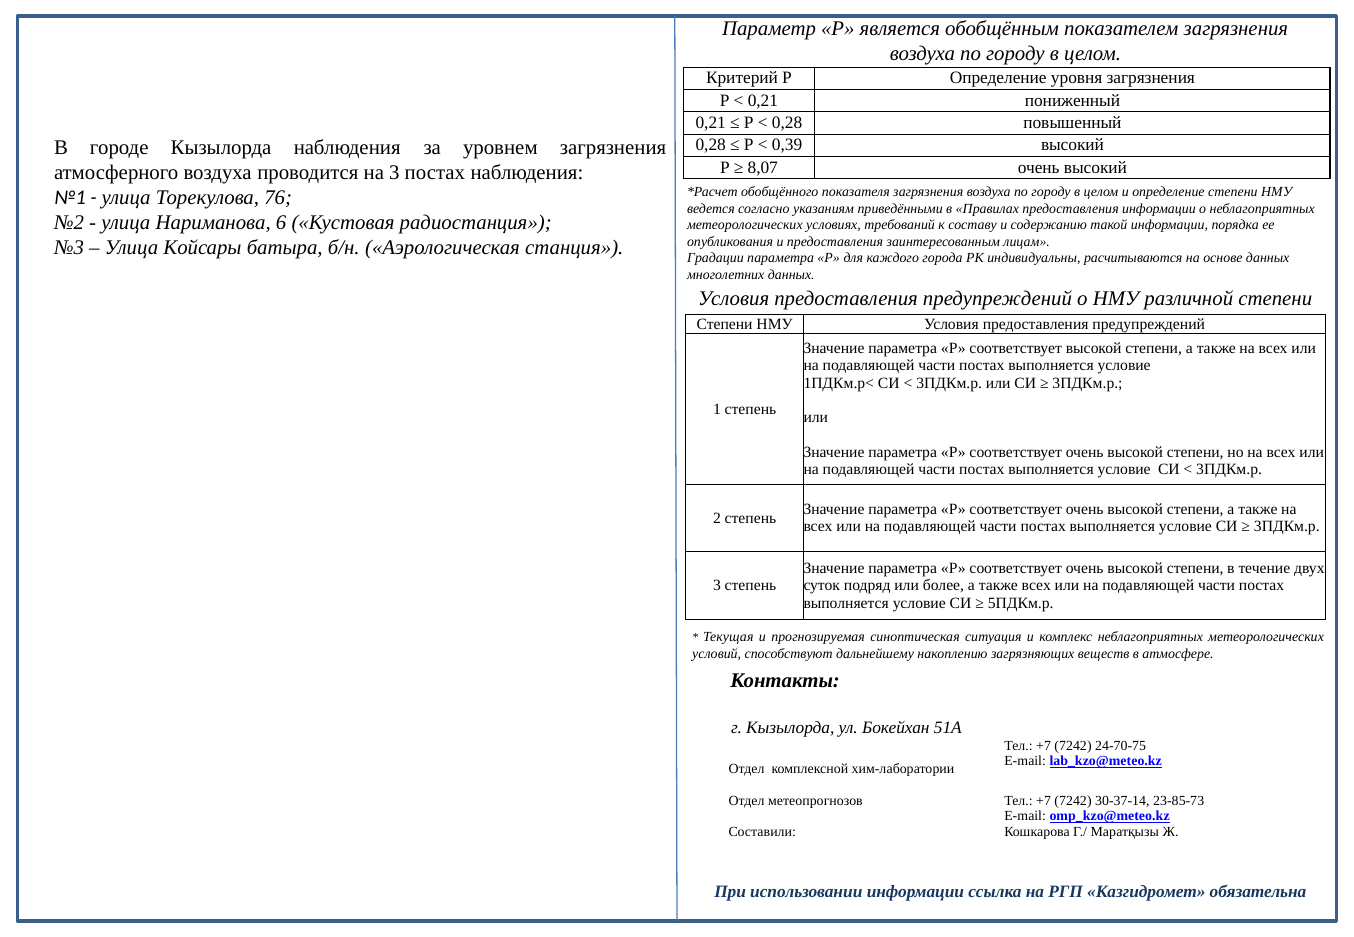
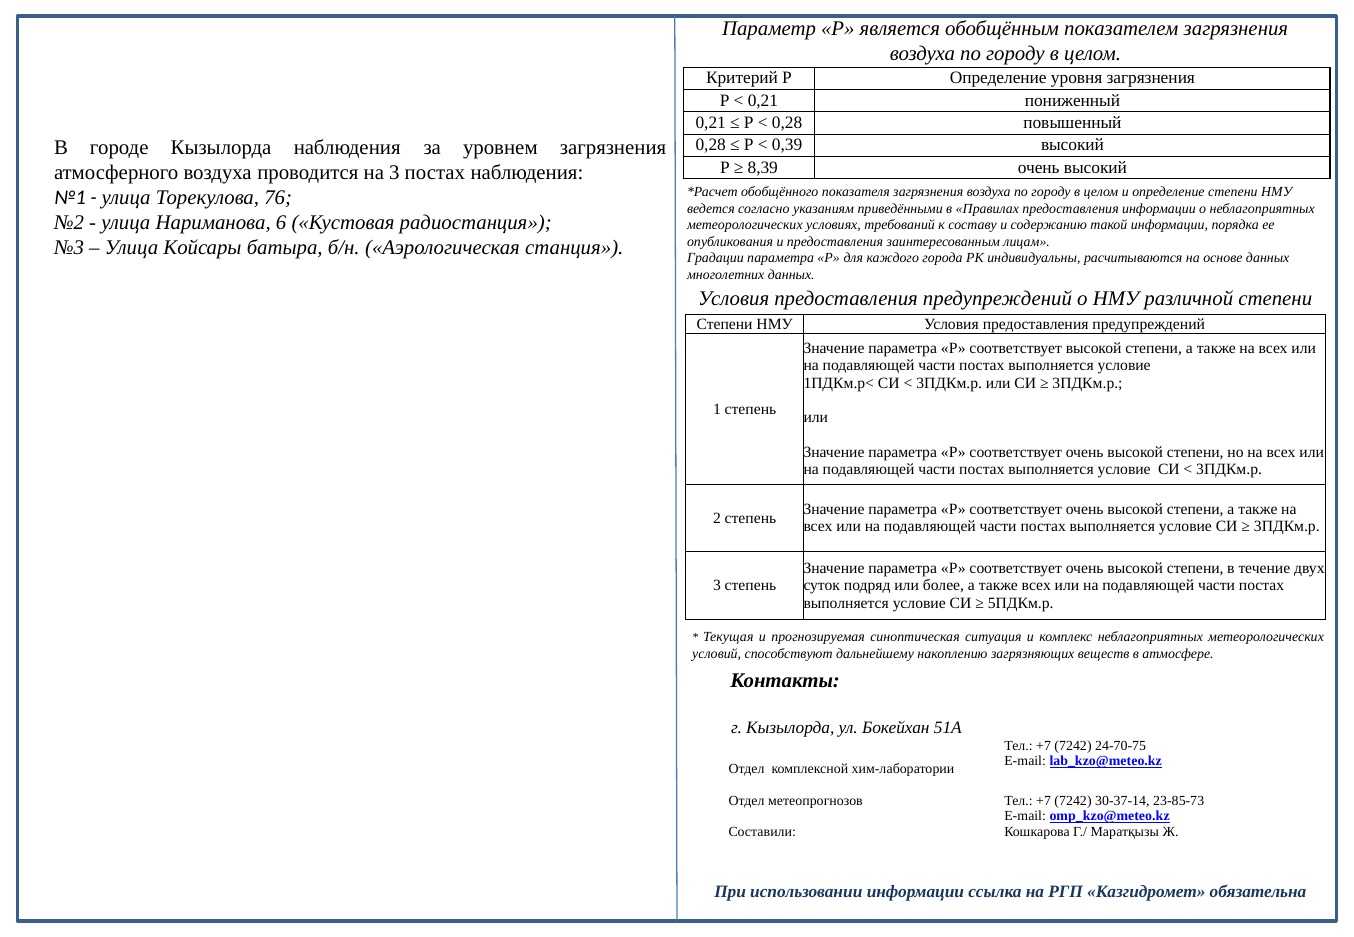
8,07: 8,07 -> 8,39
